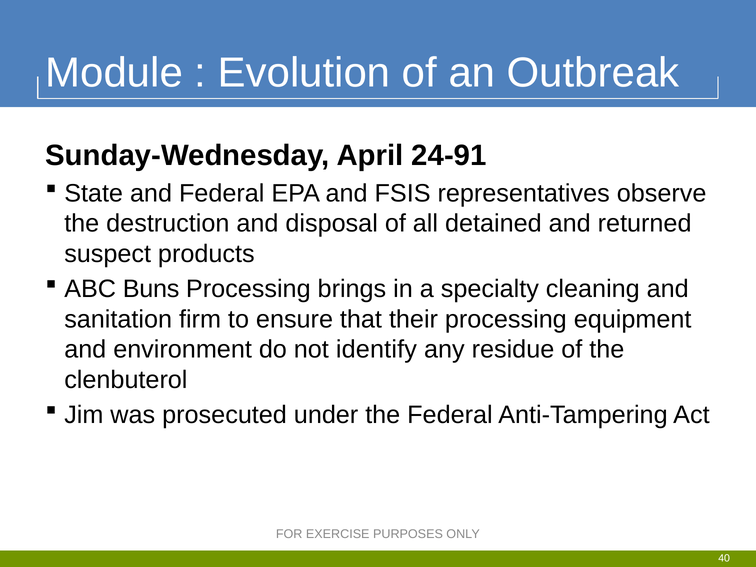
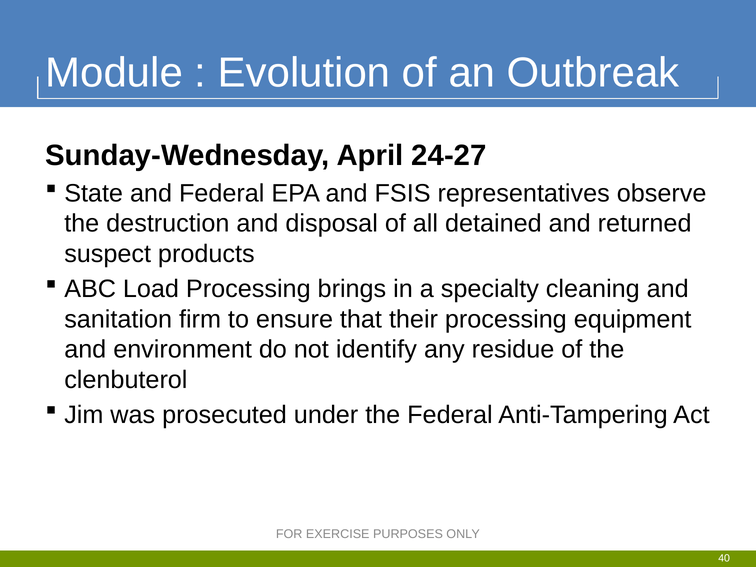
24-91: 24-91 -> 24-27
Buns: Buns -> Load
